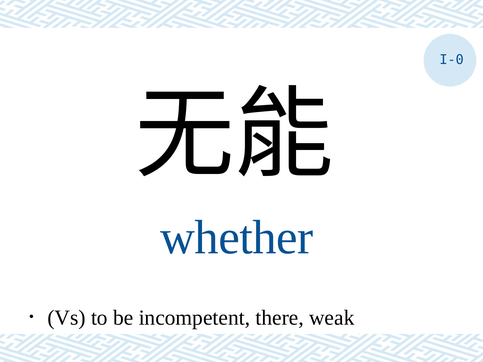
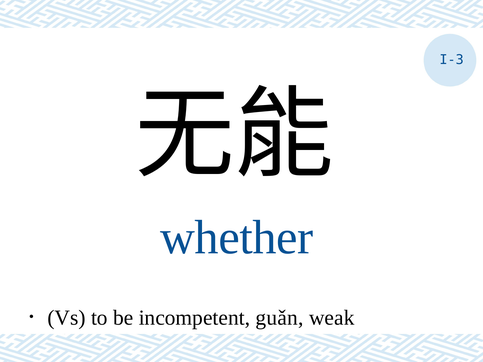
I-0: I-0 -> I-3
there: there -> guǎn
